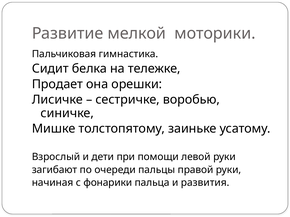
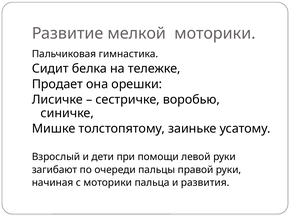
с фонарики: фонарики -> моторики
